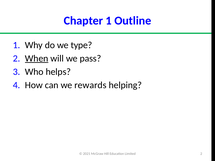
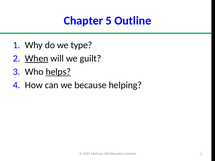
Chapter 1: 1 -> 5
pass: pass -> guilt
helps underline: none -> present
rewards: rewards -> because
